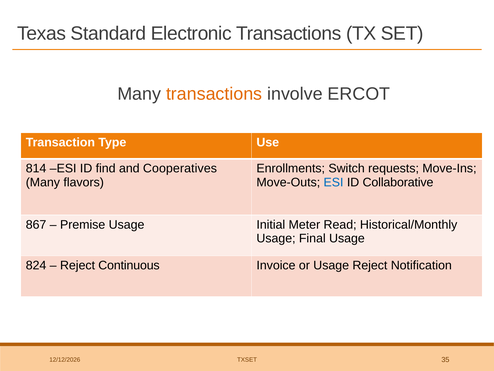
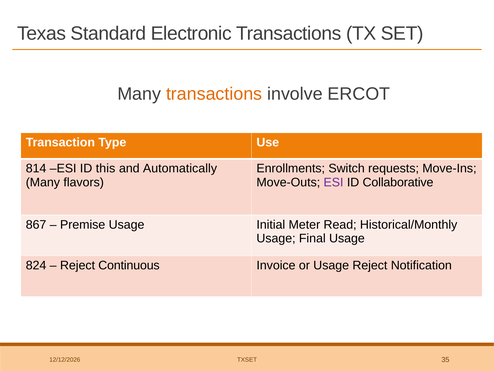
find: find -> this
Cooperatives: Cooperatives -> Automatically
ESI at (334, 182) colour: blue -> purple
